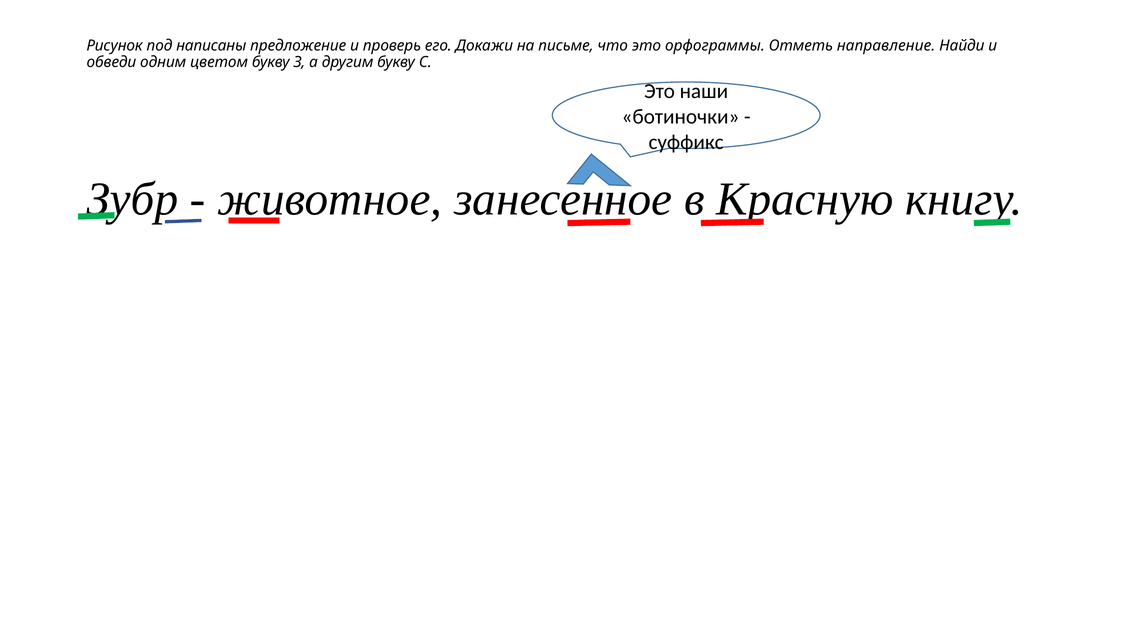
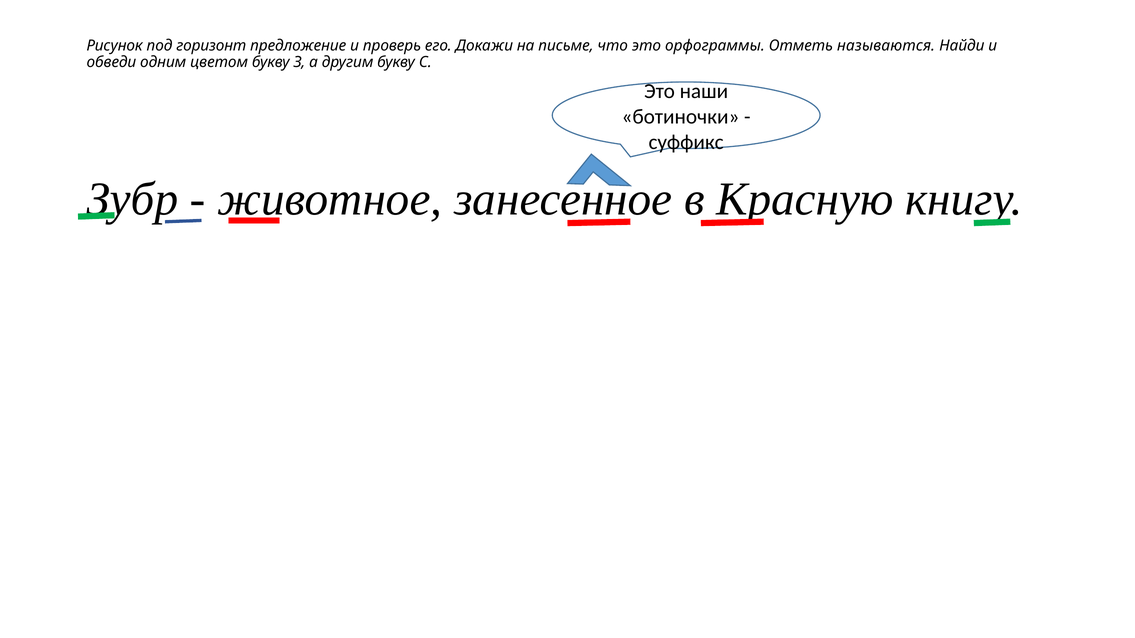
написаны: написаны -> горизонт
направление: направление -> называются
